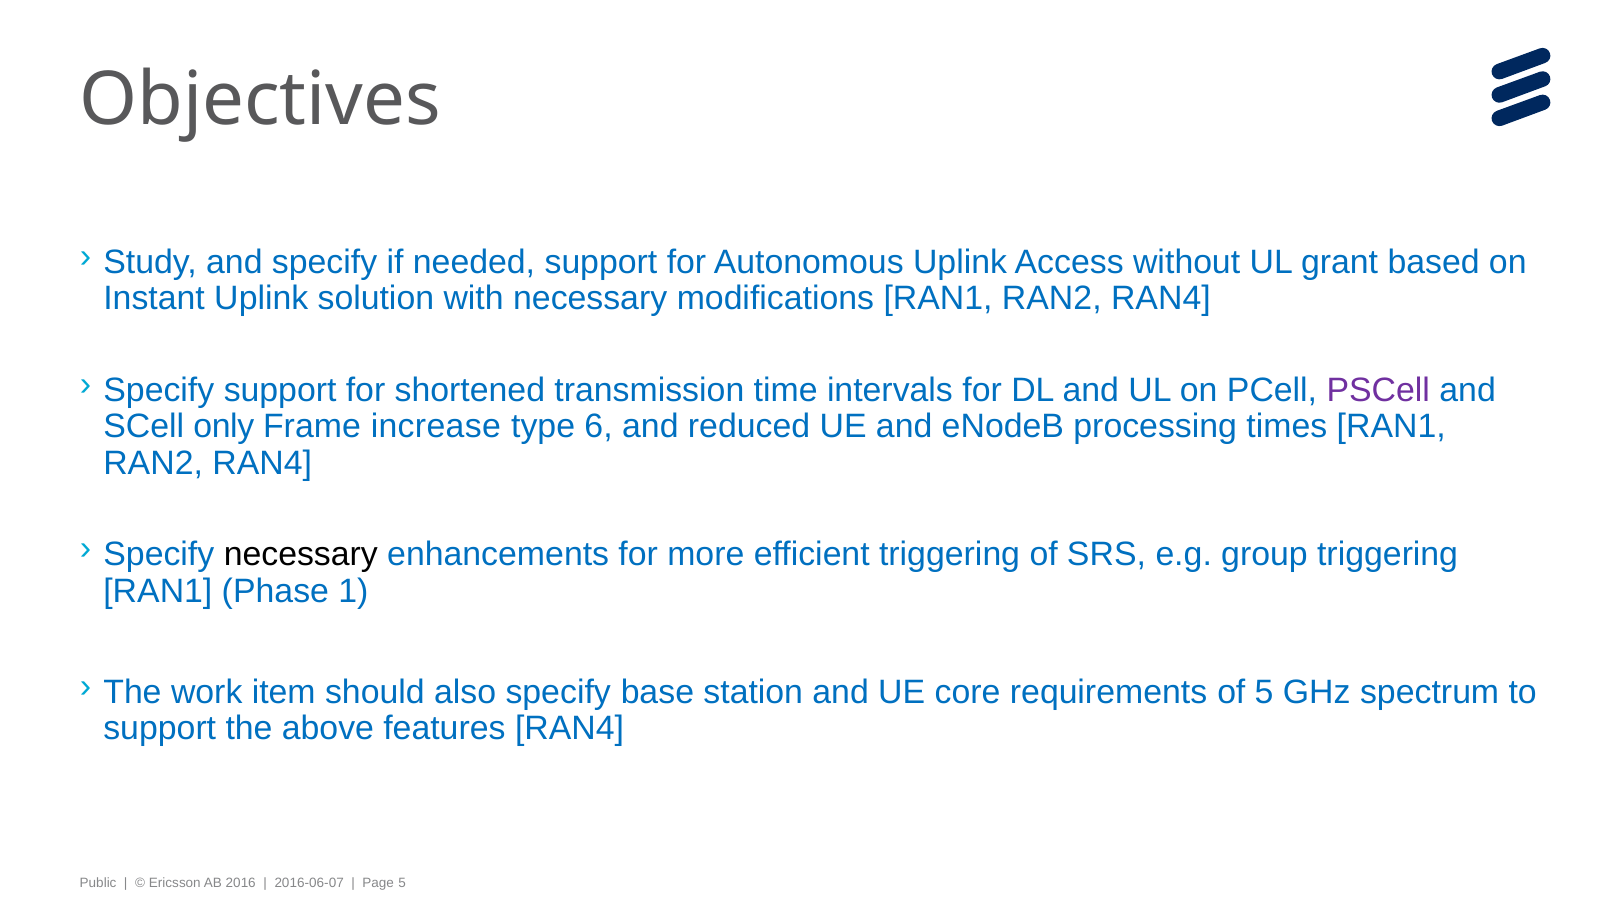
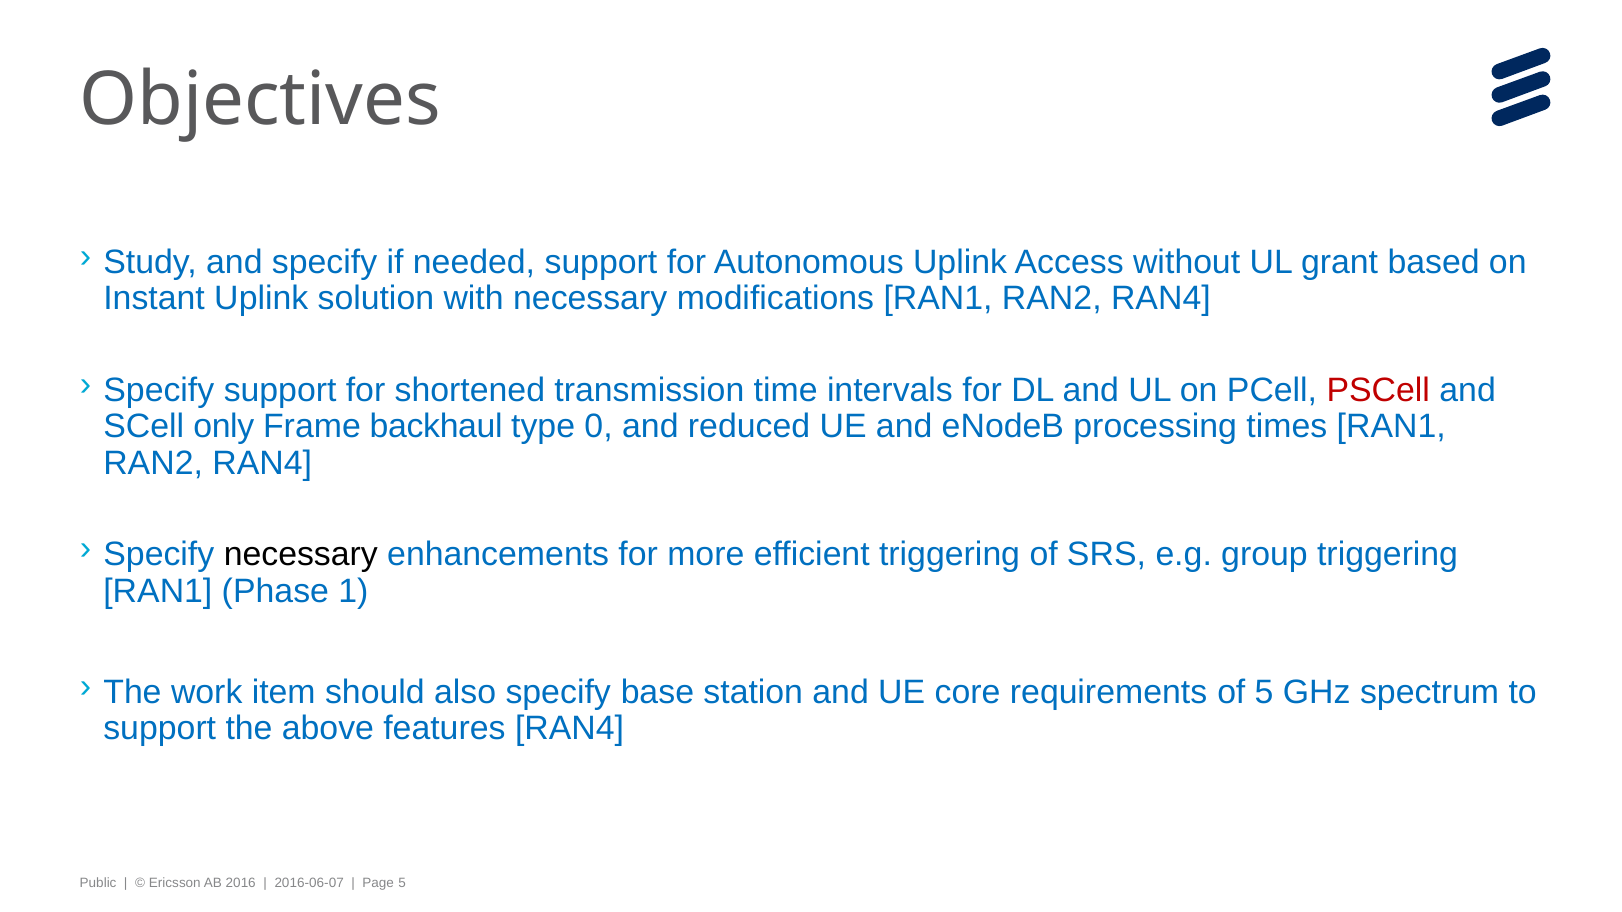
PSCell colour: purple -> red
increase: increase -> backhaul
6: 6 -> 0
